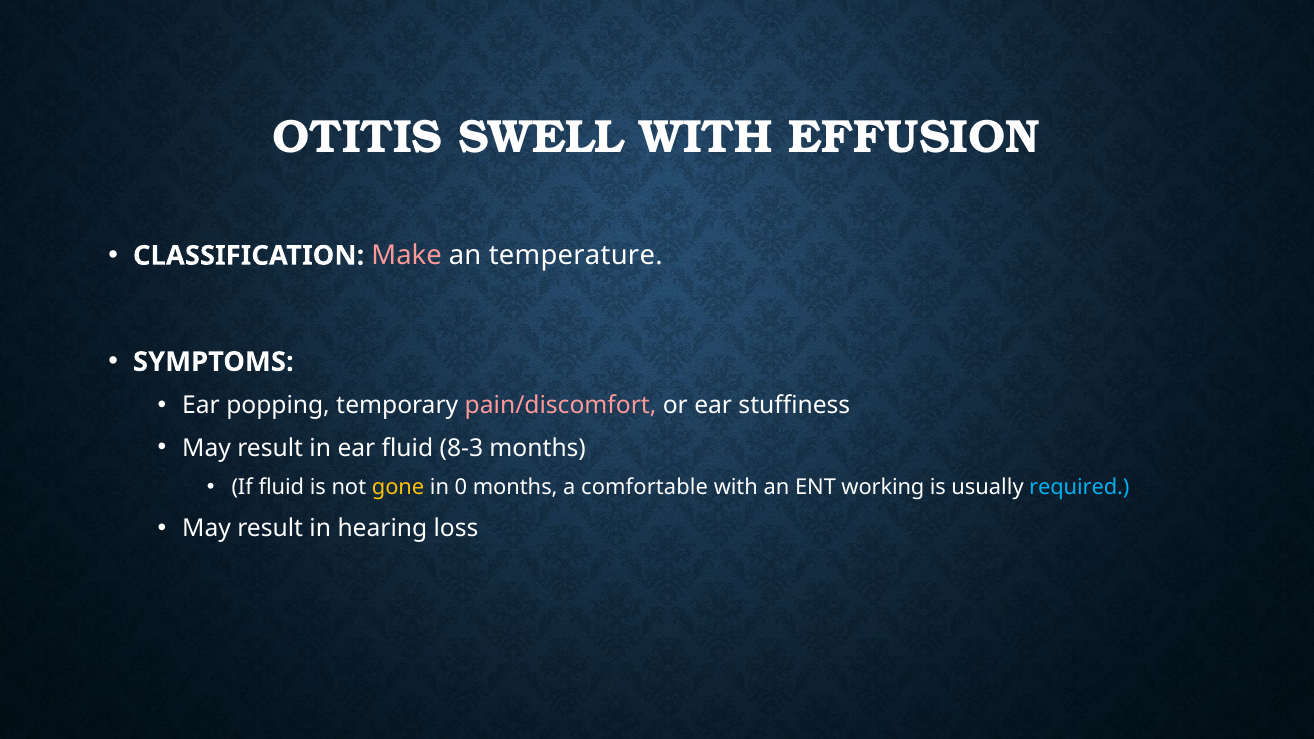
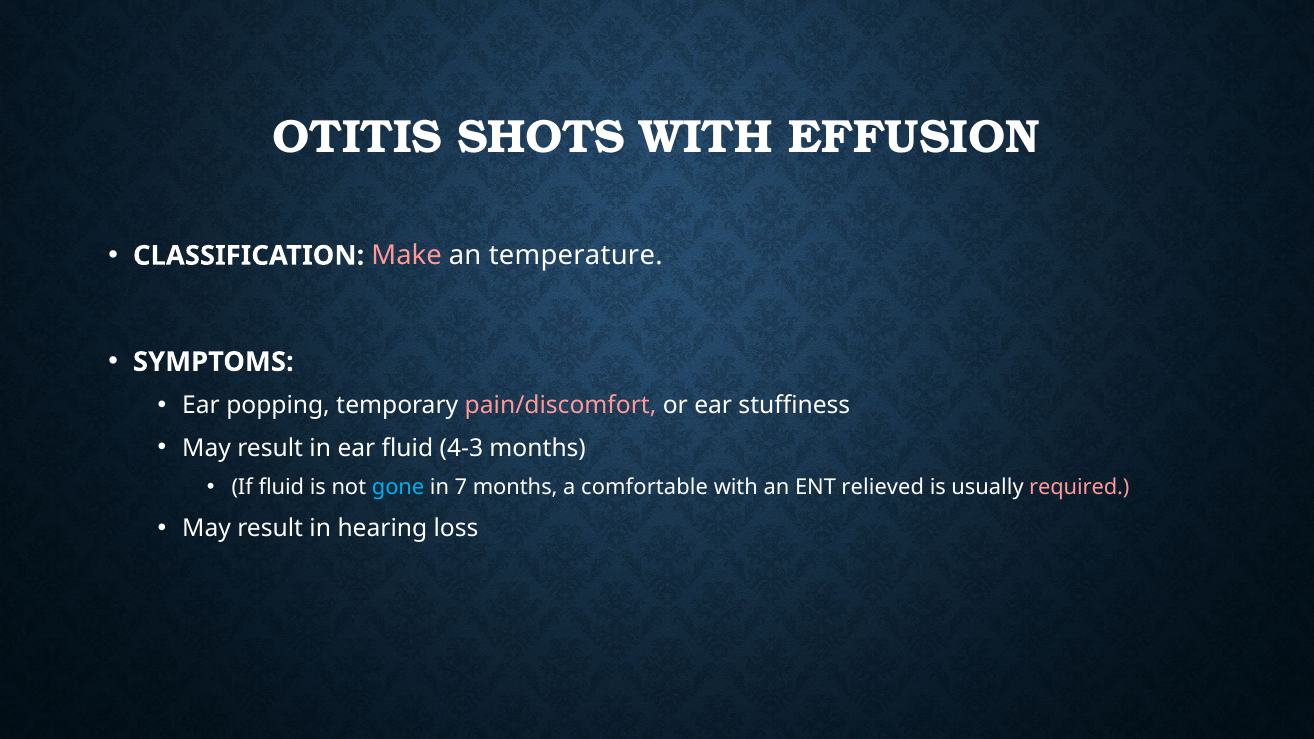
SWELL: SWELL -> SHOTS
8-3: 8-3 -> 4-3
gone colour: yellow -> light blue
0: 0 -> 7
working: working -> relieved
required colour: light blue -> pink
